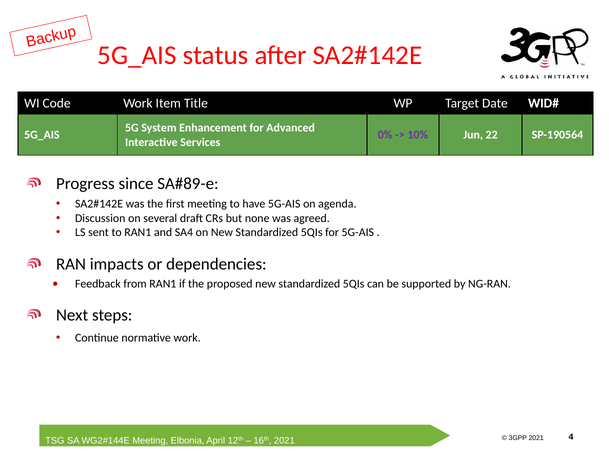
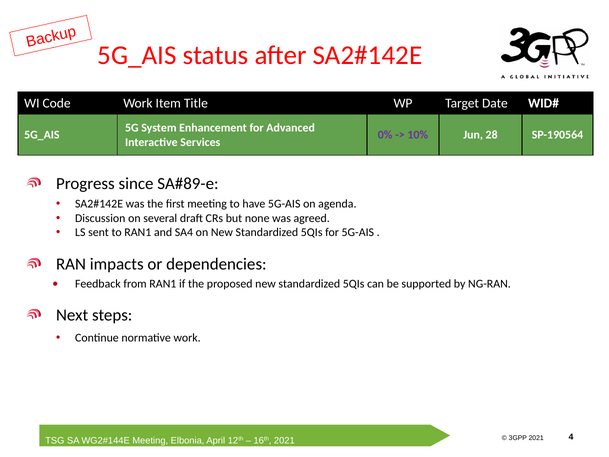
22: 22 -> 28
